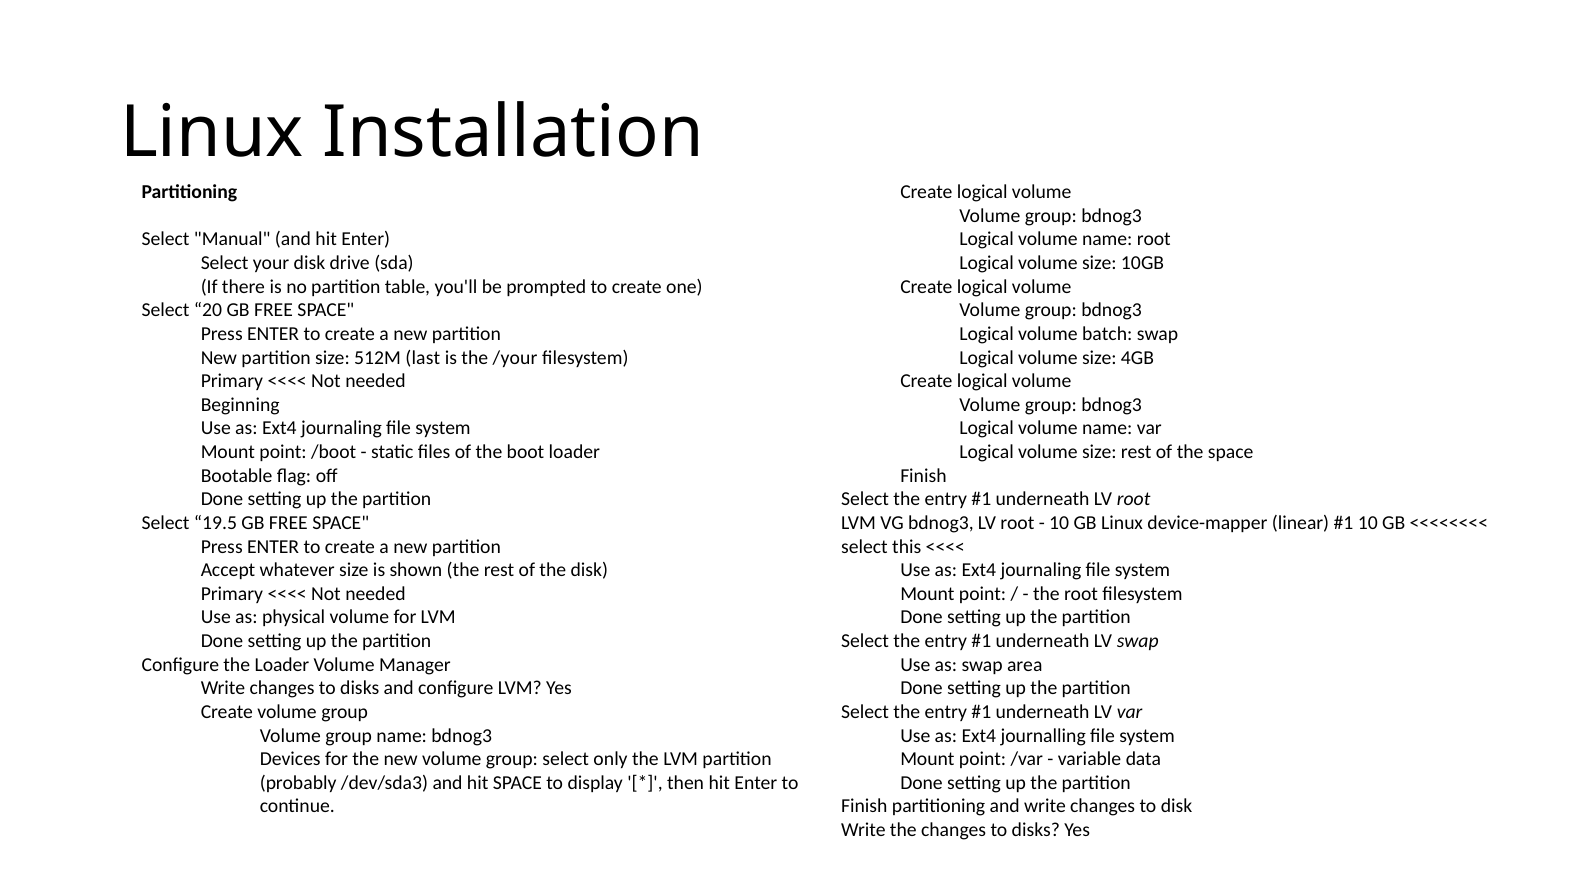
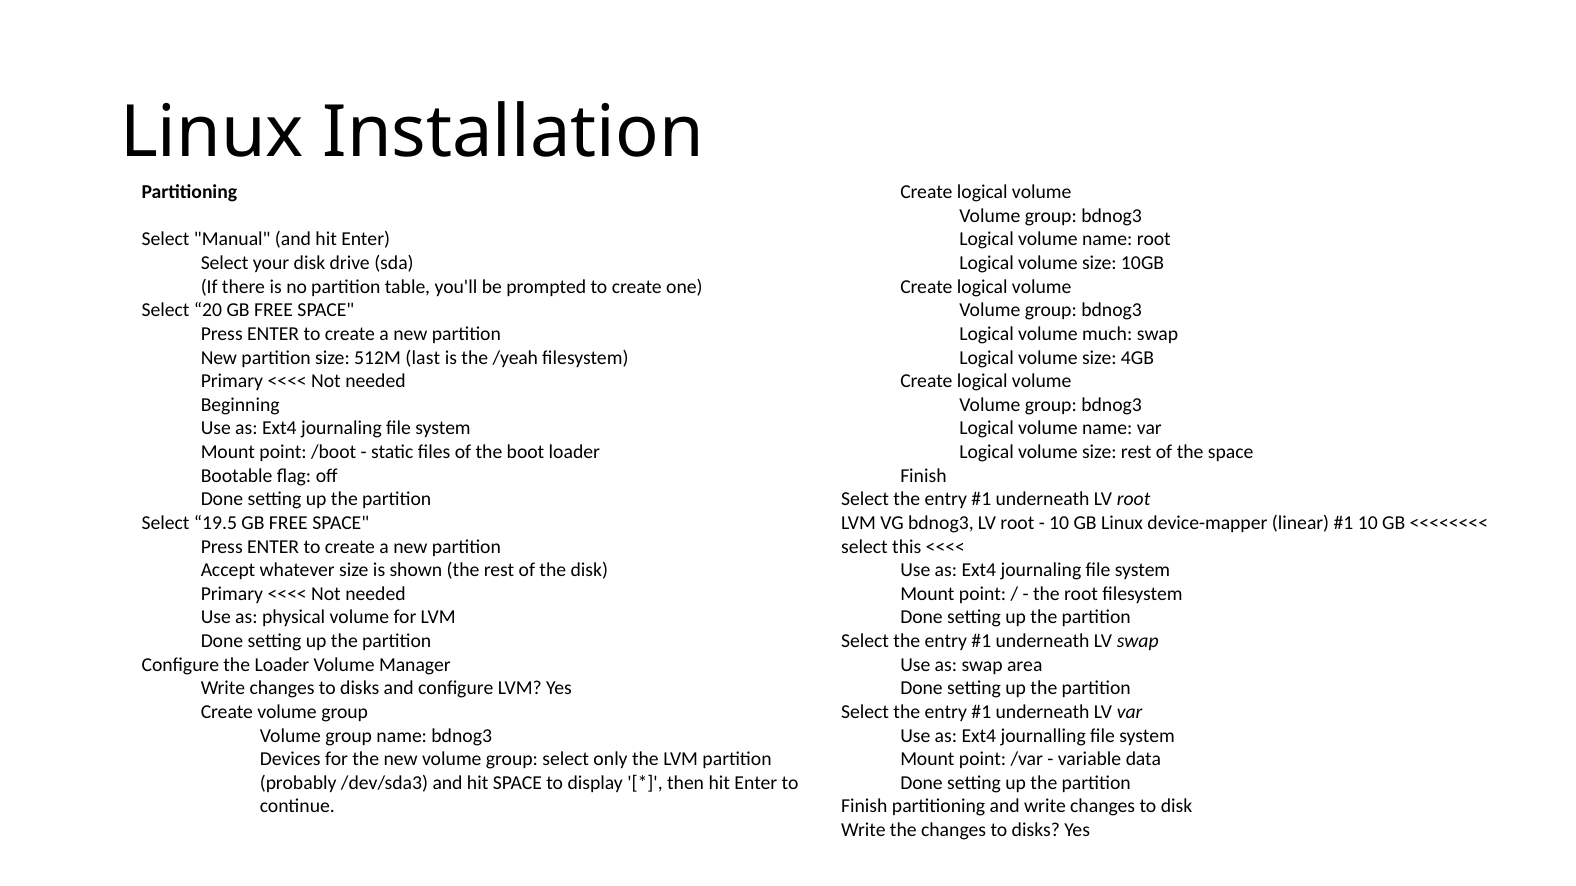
batch: batch -> much
/your: /your -> /yeah
